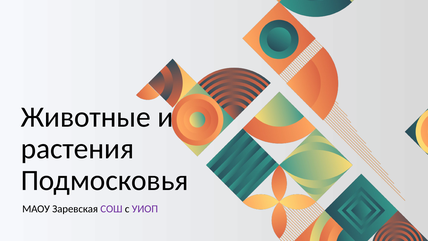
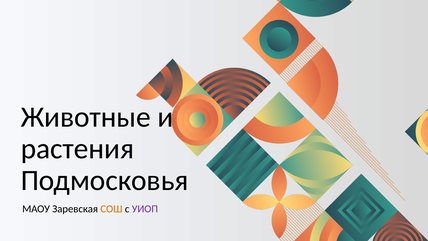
СОШ colour: purple -> orange
